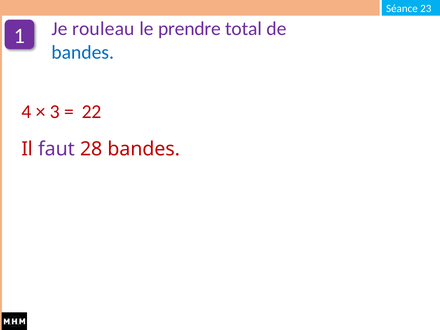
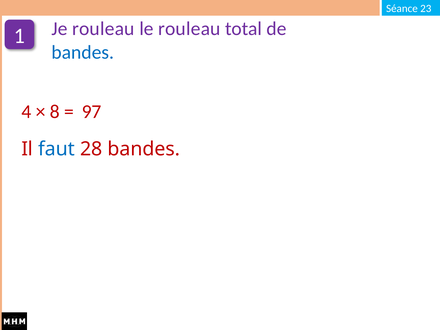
le prendre: prendre -> rouleau
3: 3 -> 8
22: 22 -> 97
faut colour: purple -> blue
